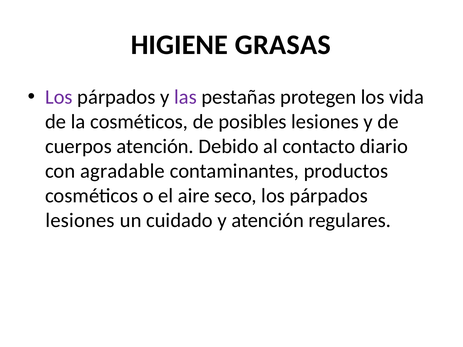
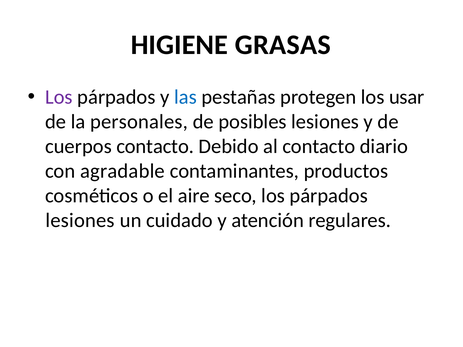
las colour: purple -> blue
vida: vida -> usar
la cosméticos: cosméticos -> personales
cuerpos atención: atención -> contacto
